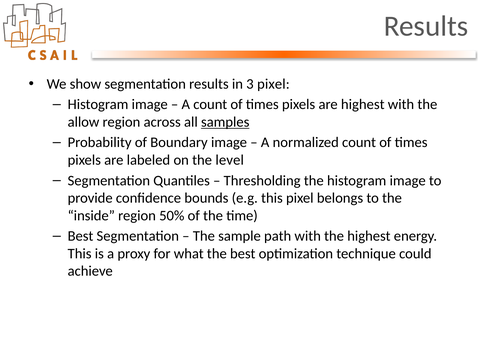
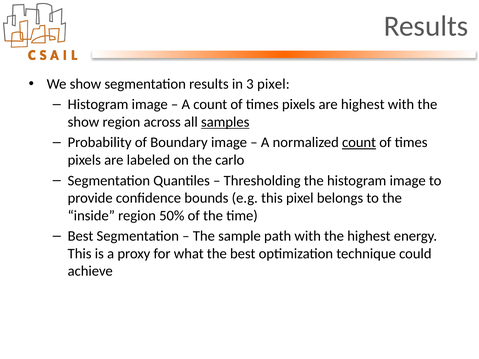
allow at (83, 122): allow -> show
count at (359, 143) underline: none -> present
level: level -> carlo
